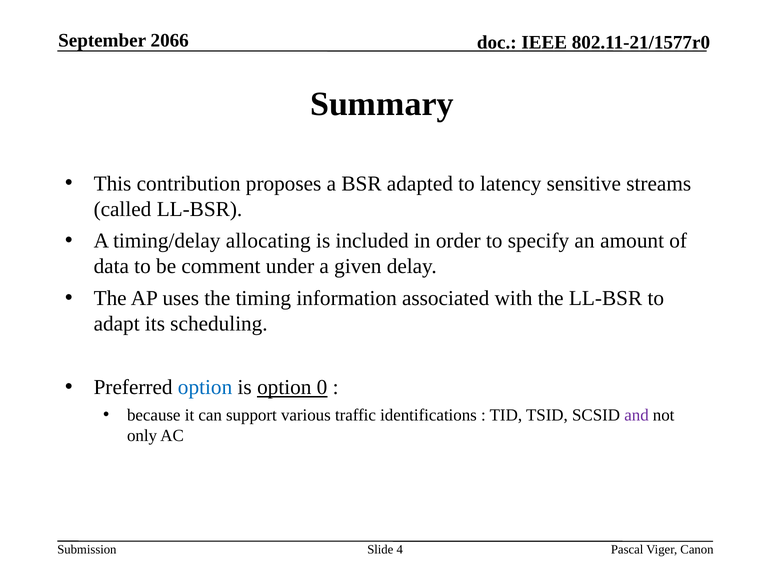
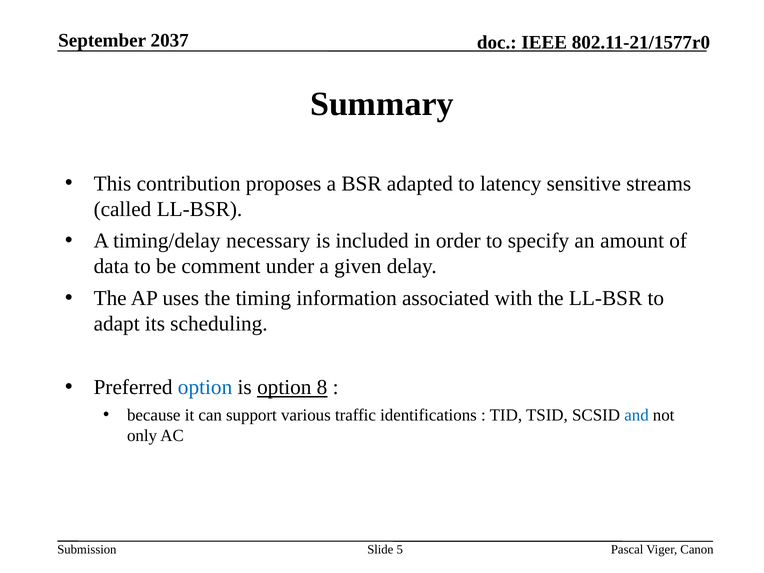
2066: 2066 -> 2037
allocating: allocating -> necessary
0: 0 -> 8
and colour: purple -> blue
4: 4 -> 5
